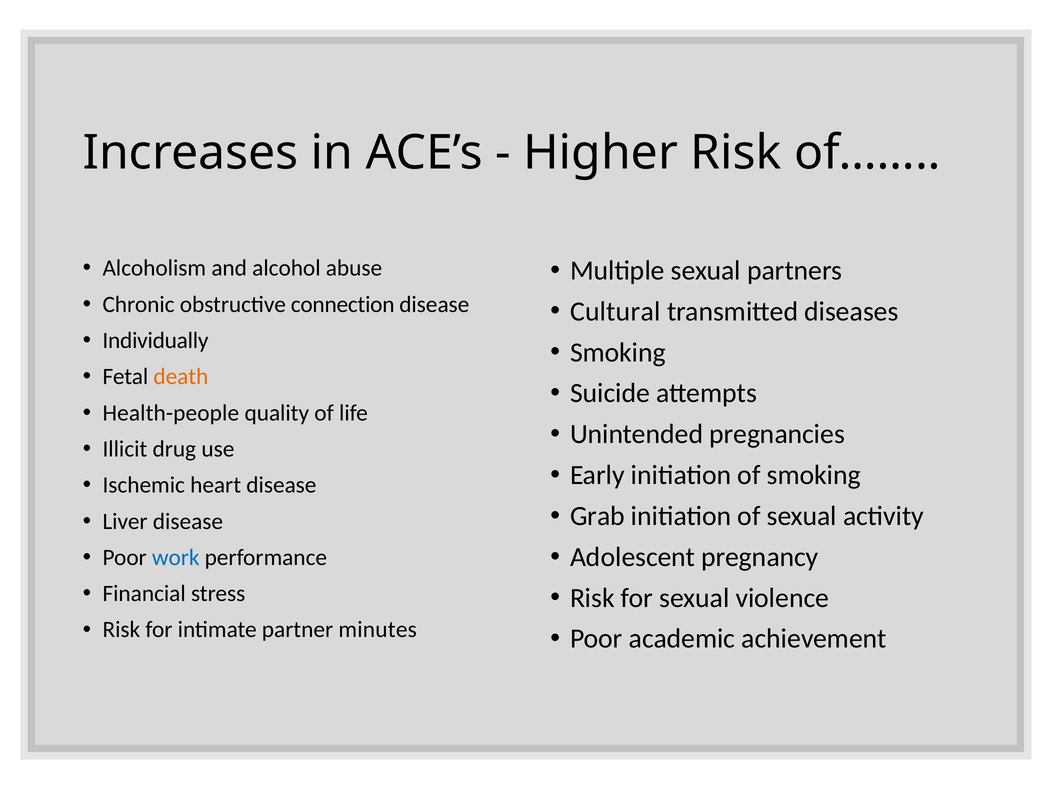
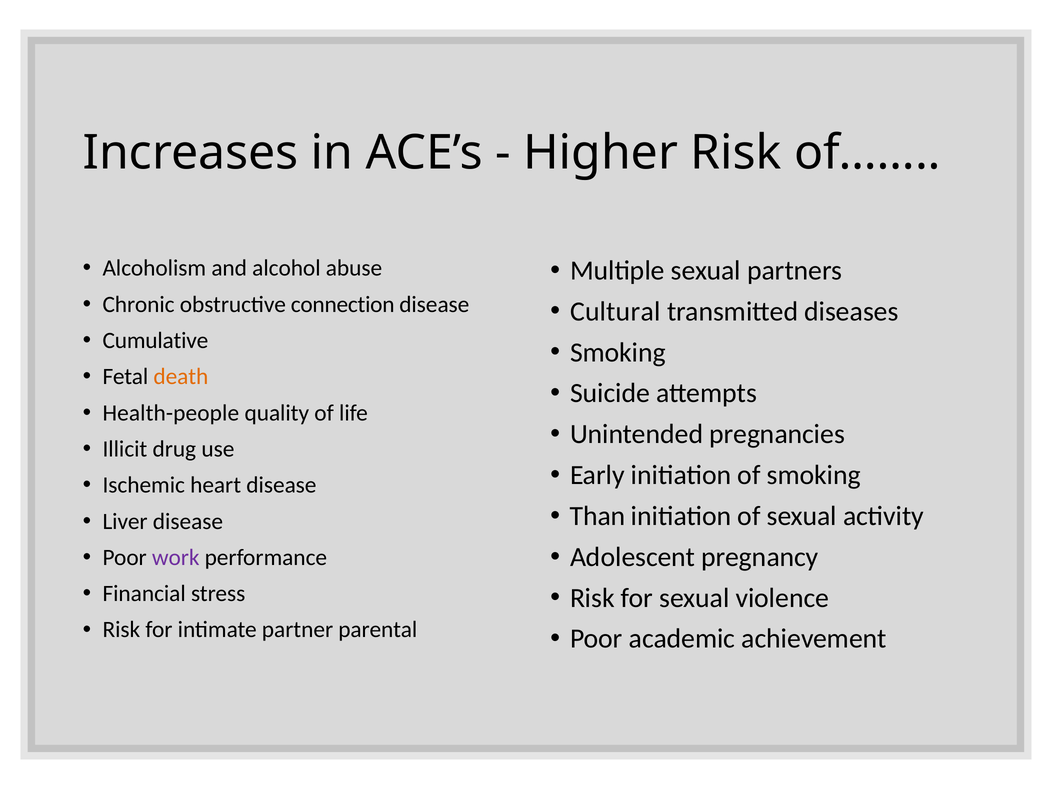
Individually: Individually -> Cumulative
Grab: Grab -> Than
work colour: blue -> purple
minutes: minutes -> parental
